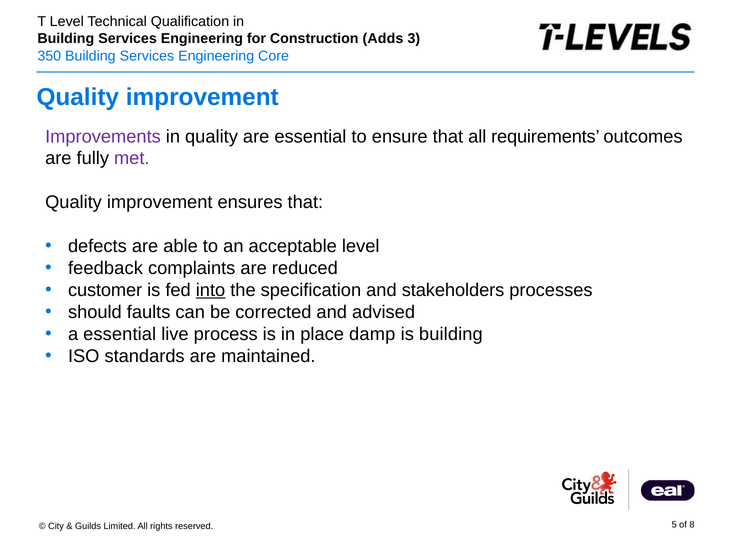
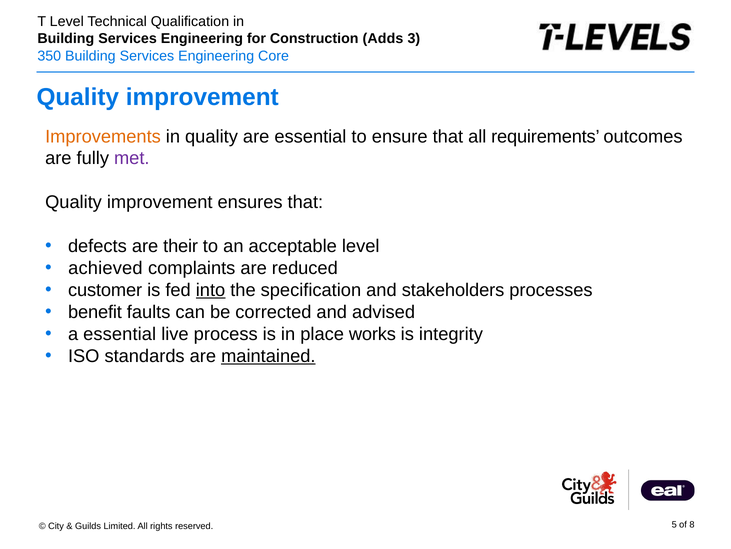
Improvements colour: purple -> orange
able: able -> their
feedback: feedback -> achieved
should: should -> benefit
damp: damp -> works
is building: building -> integrity
maintained underline: none -> present
